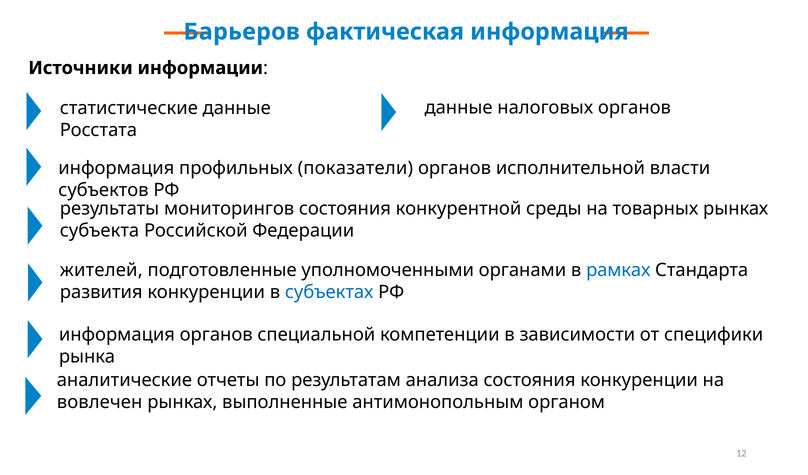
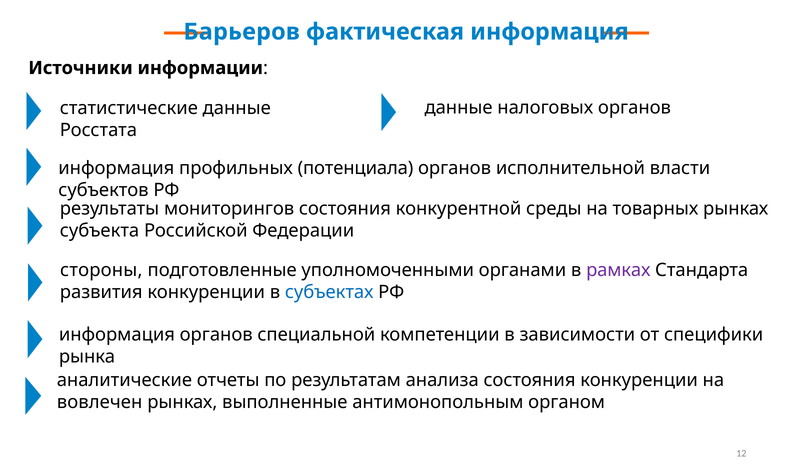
показатели: показатели -> потенциала
жителей: жителей -> стороны
рамках colour: blue -> purple
